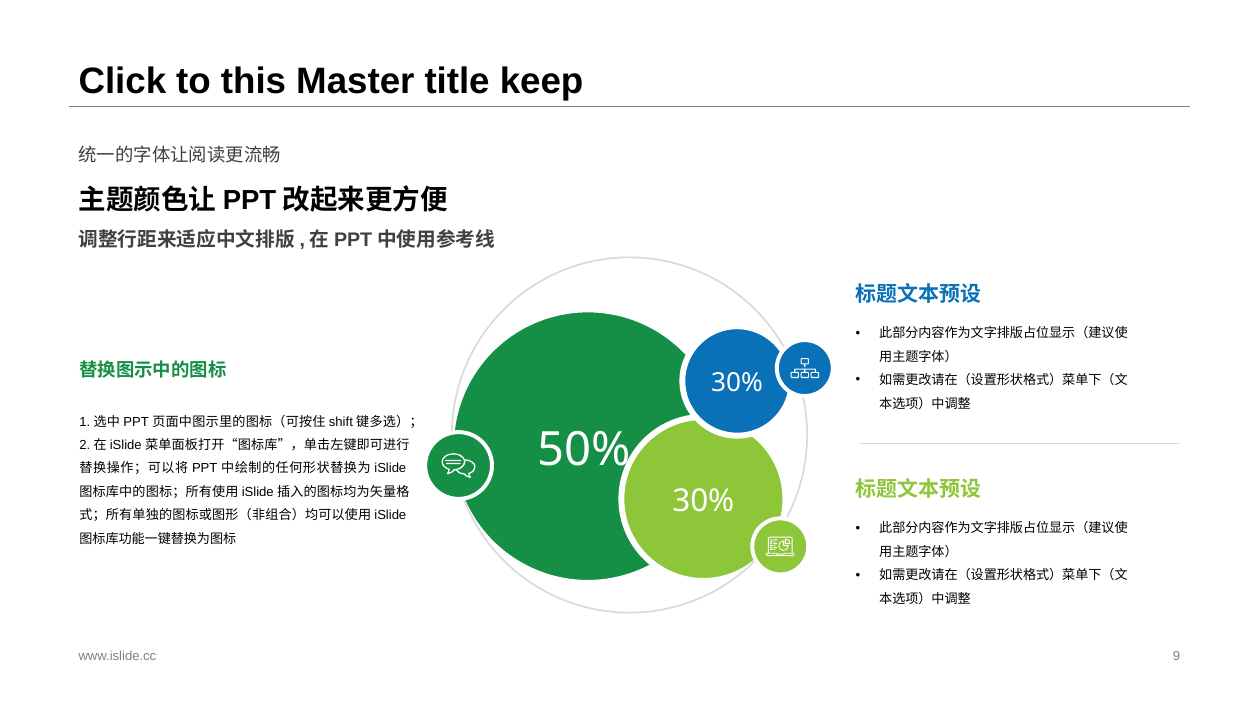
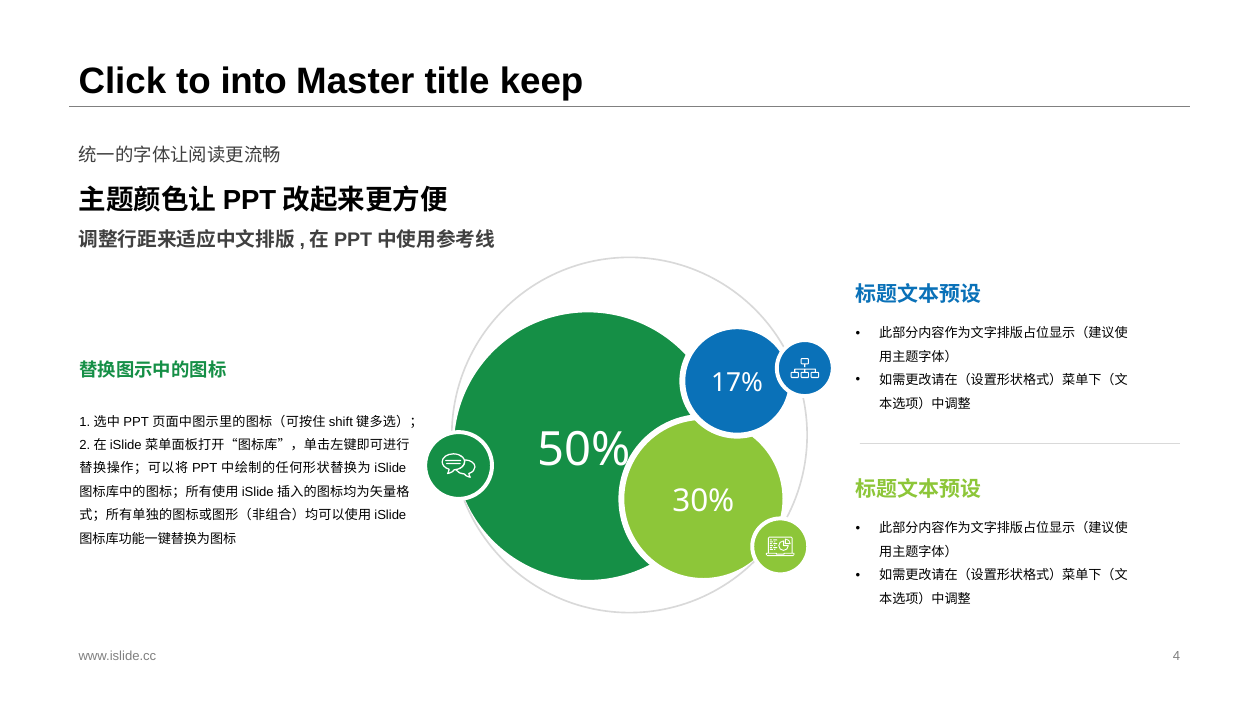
this: this -> into
30% at (737, 383): 30% -> 17%
9: 9 -> 4
